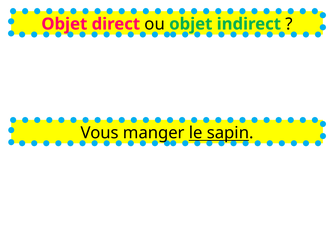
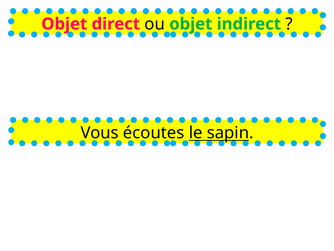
manger: manger -> écoutes
